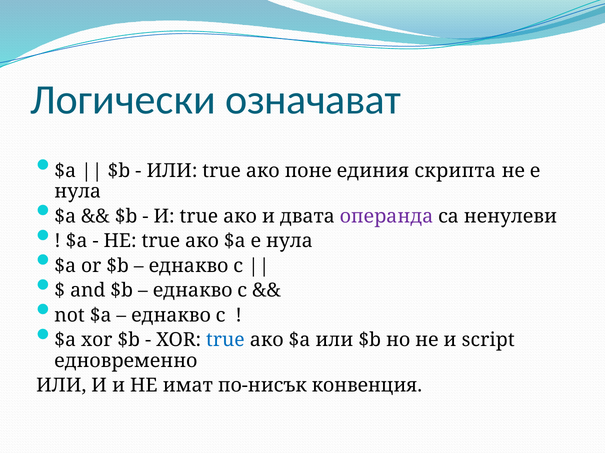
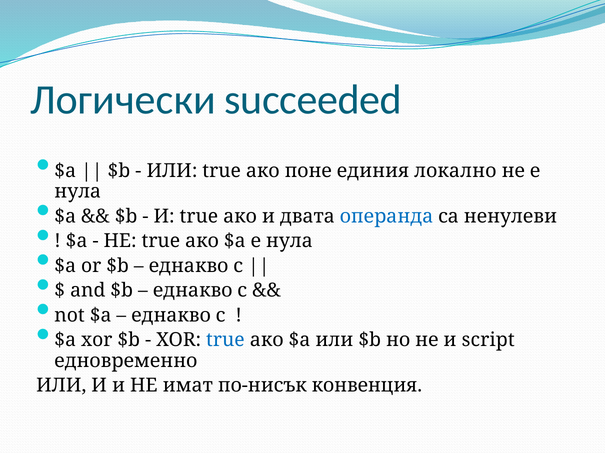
означават: означават -> succeeded
скрипта: скрипта -> локално
операнда colour: purple -> blue
